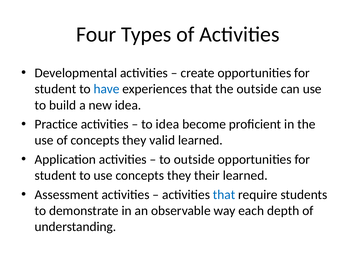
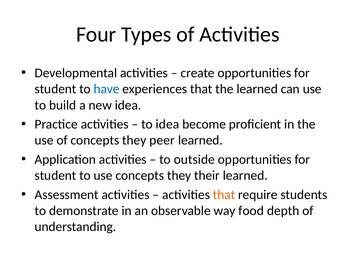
the outside: outside -> learned
valid: valid -> peer
that at (224, 195) colour: blue -> orange
each: each -> food
